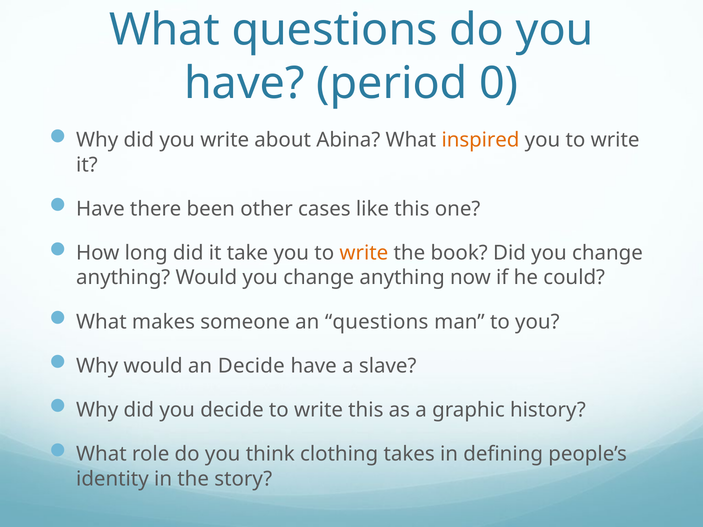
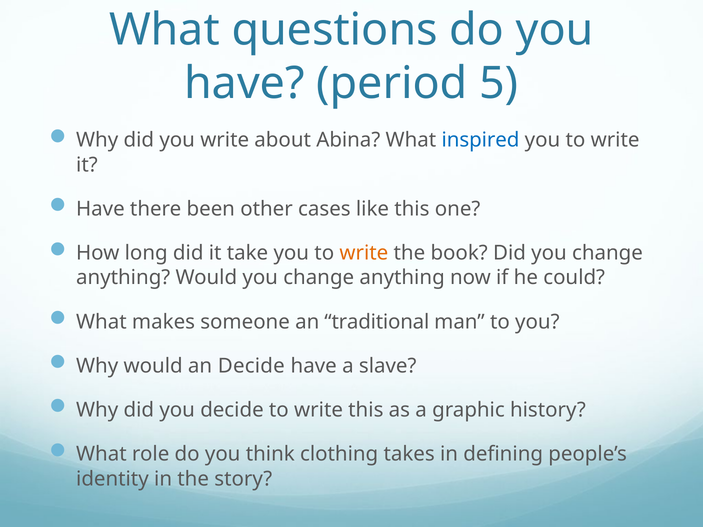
0: 0 -> 5
inspired colour: orange -> blue
an questions: questions -> traditional
